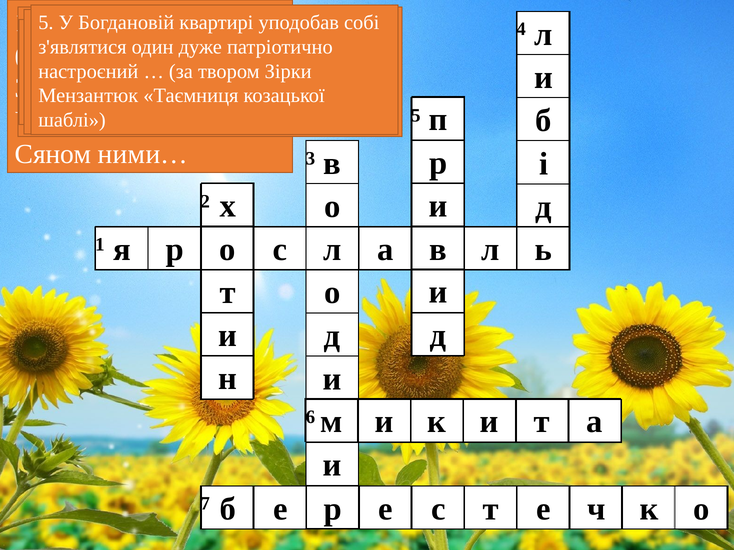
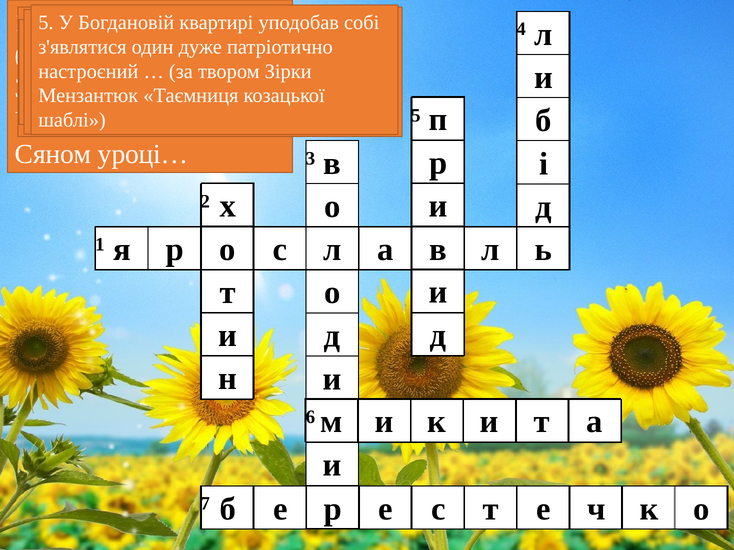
ними…: ними… -> уроці…
